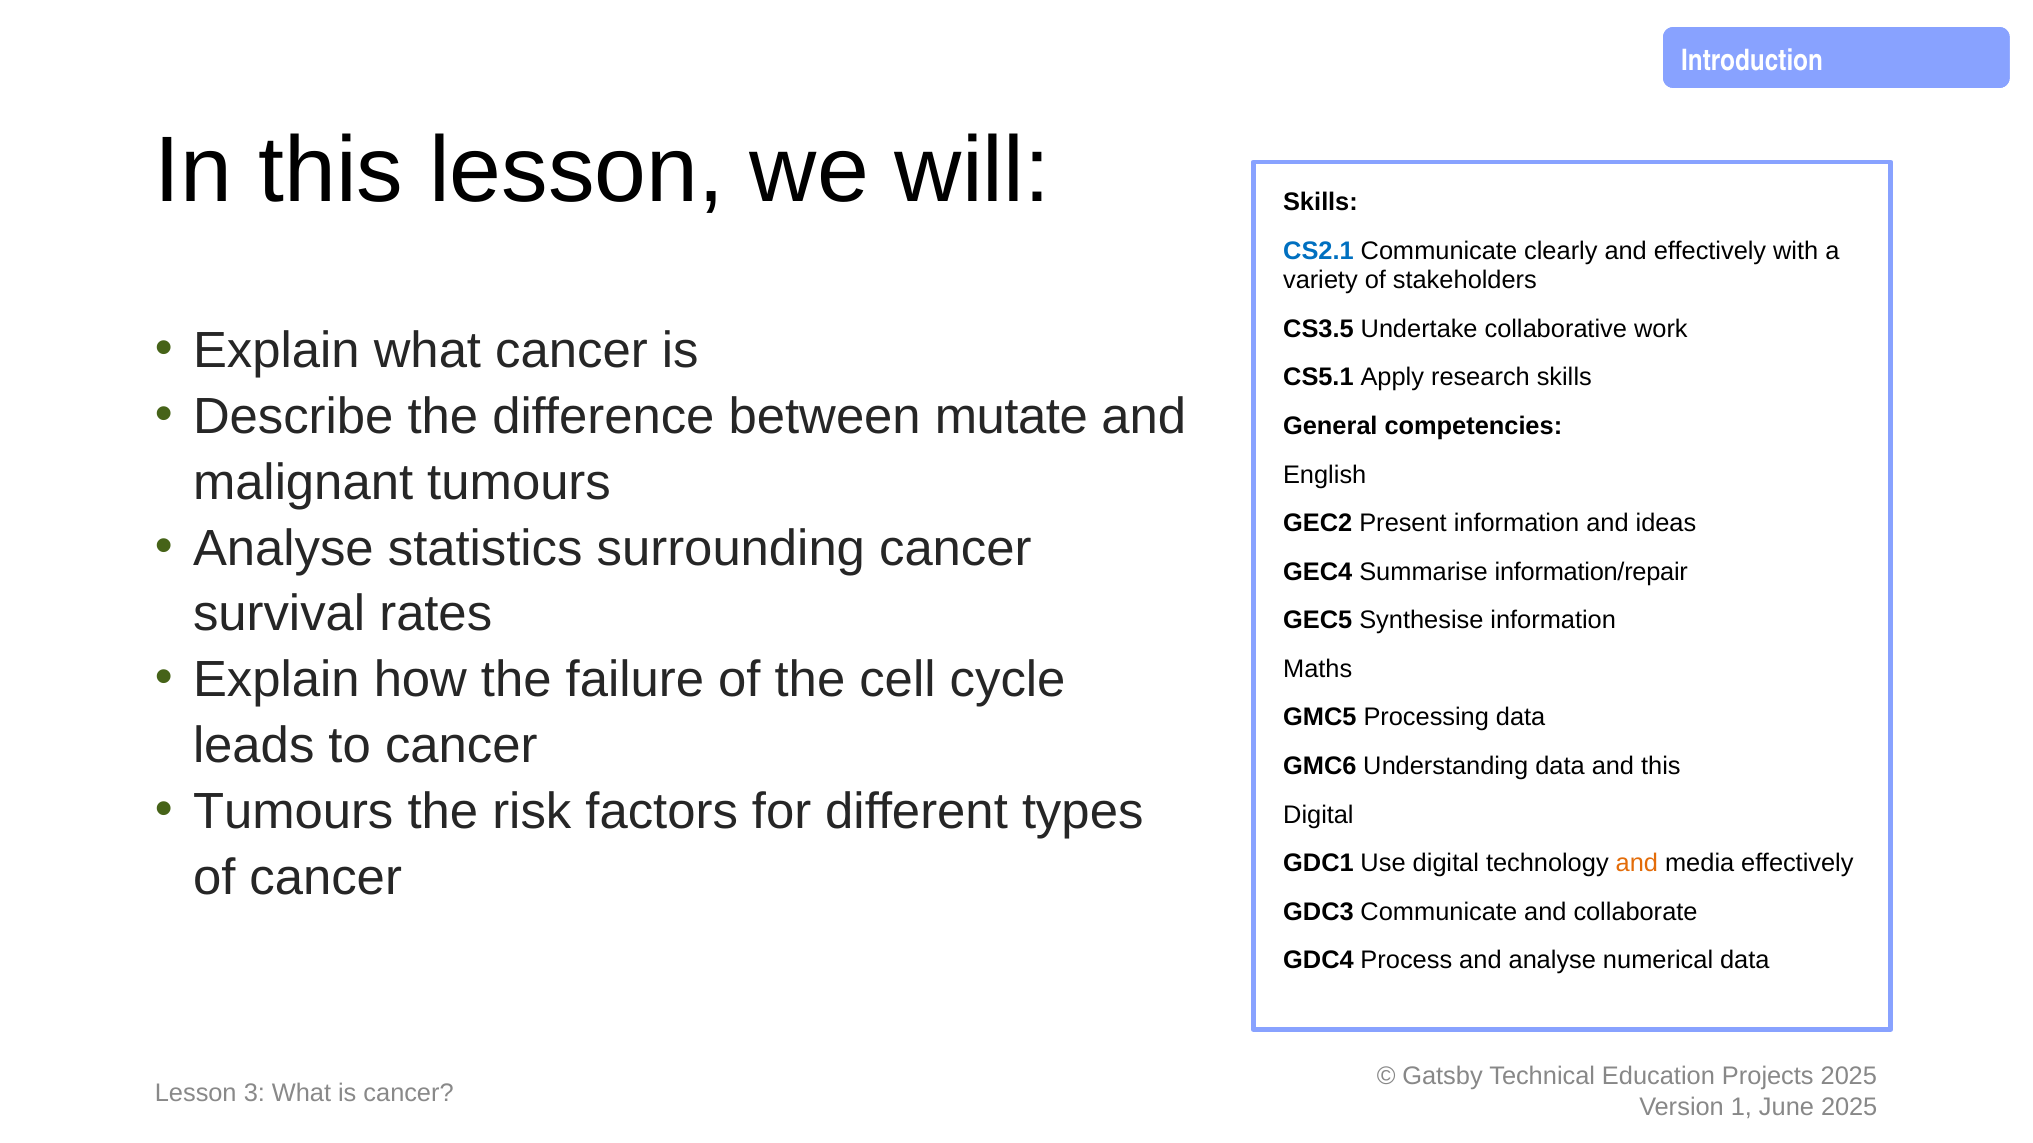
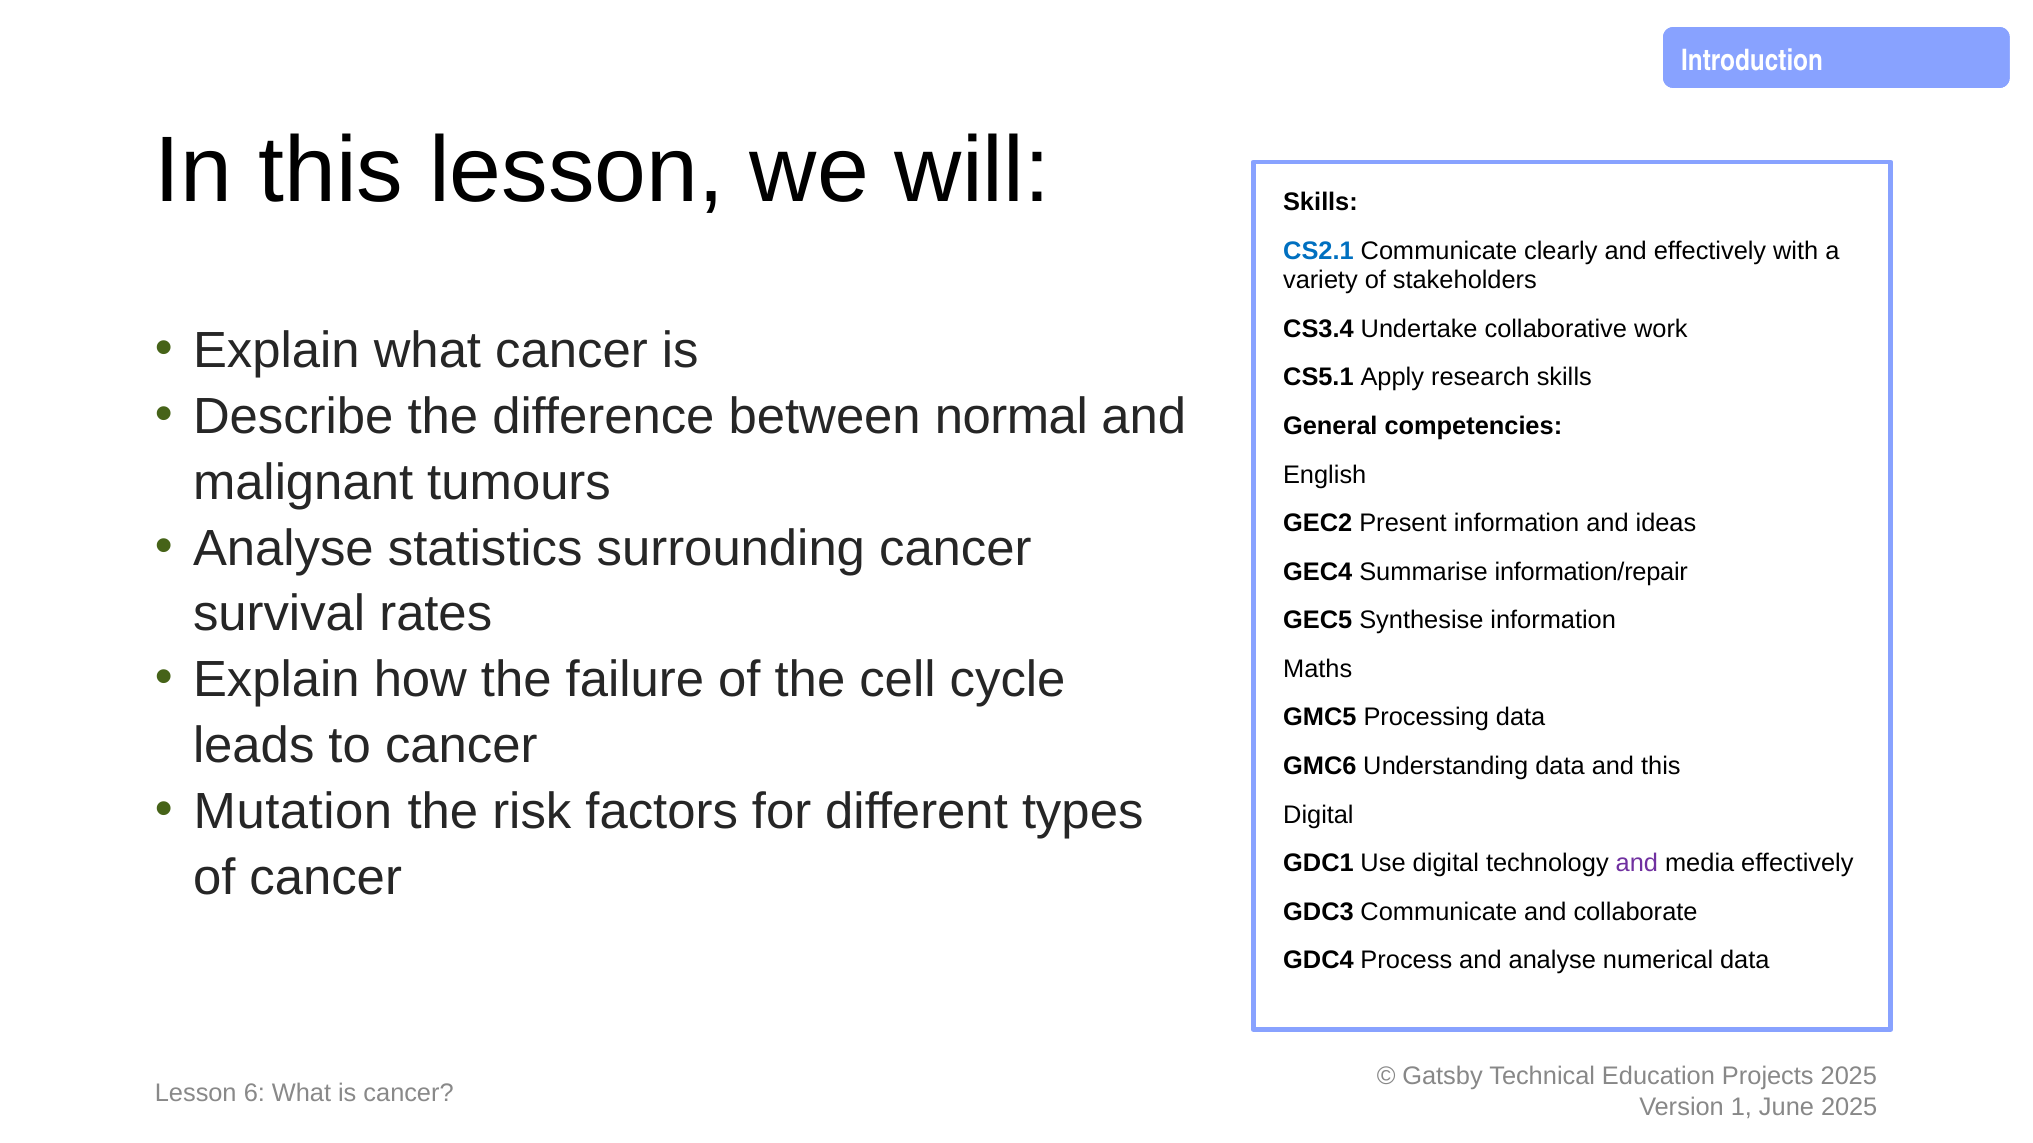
CS3.5: CS3.5 -> CS3.4
mutate: mutate -> normal
Tumours at (293, 812): Tumours -> Mutation
and at (1637, 864) colour: orange -> purple
3: 3 -> 6
